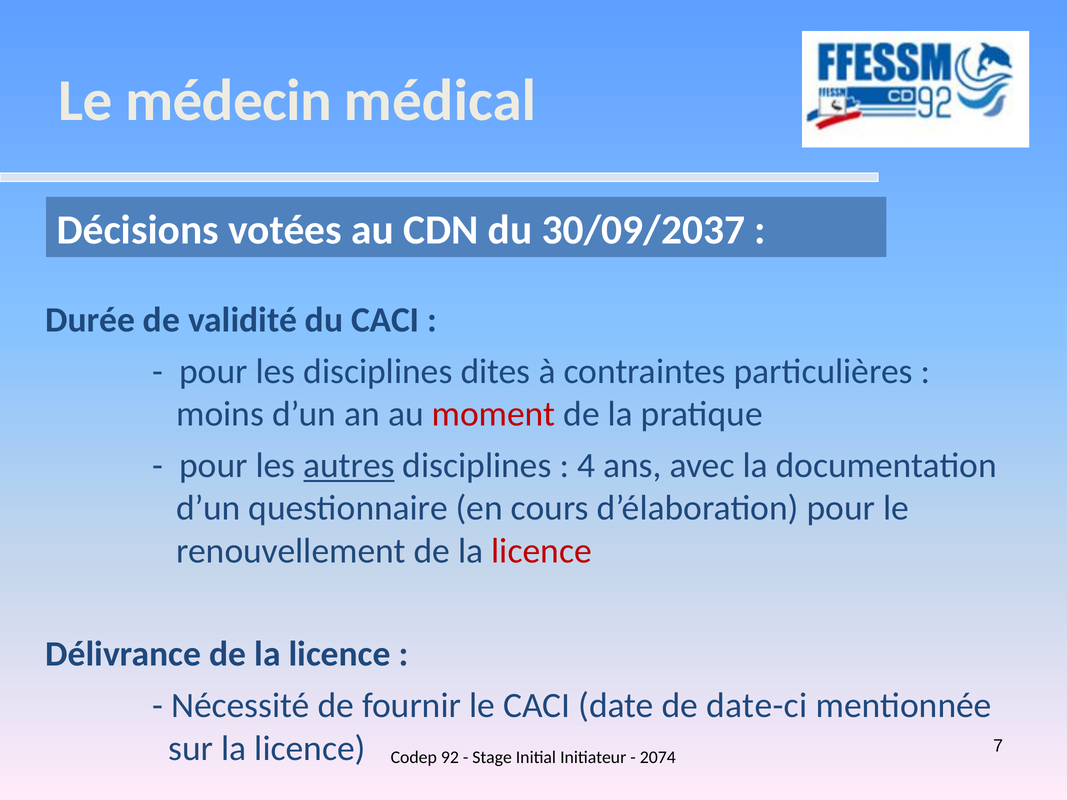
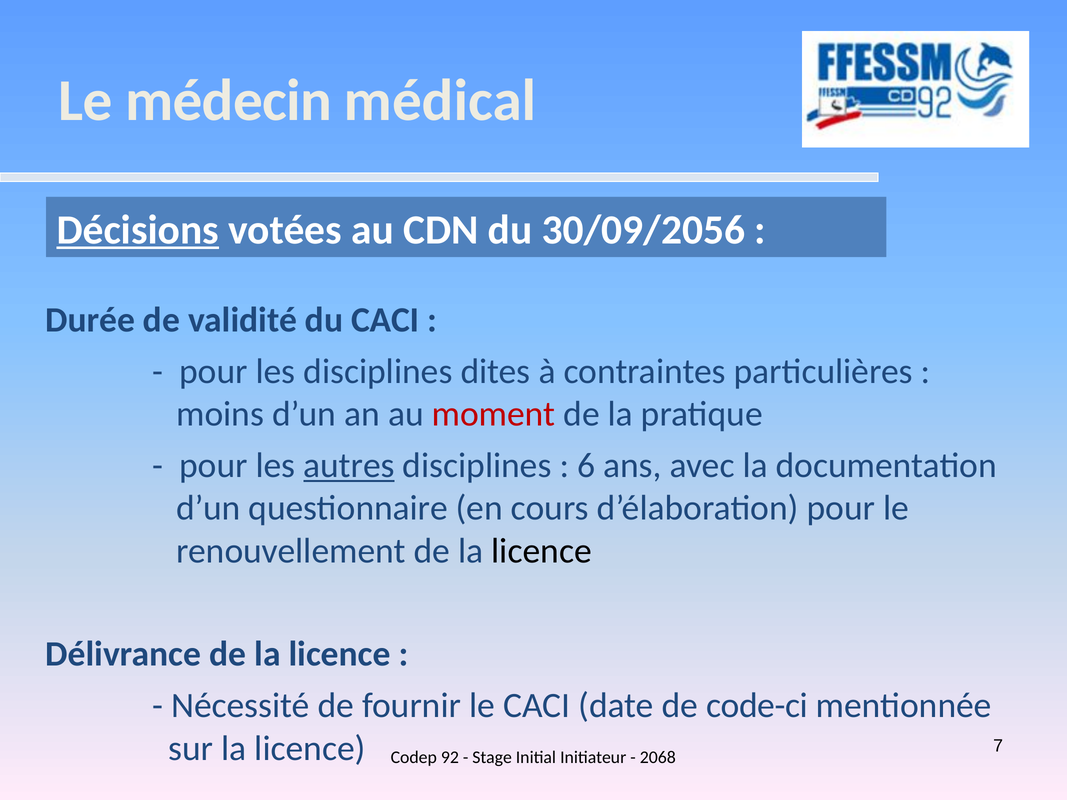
Décisions underline: none -> present
30/09/2037: 30/09/2037 -> 30/09/2056
4: 4 -> 6
licence at (542, 551) colour: red -> black
date-ci: date-ci -> code-ci
2074: 2074 -> 2068
